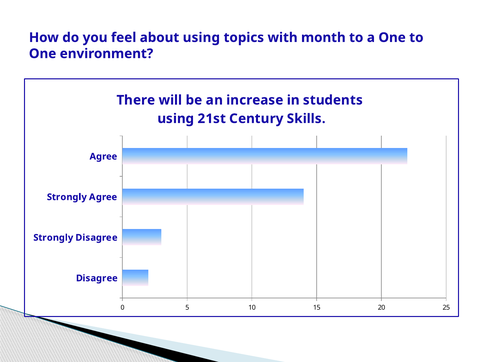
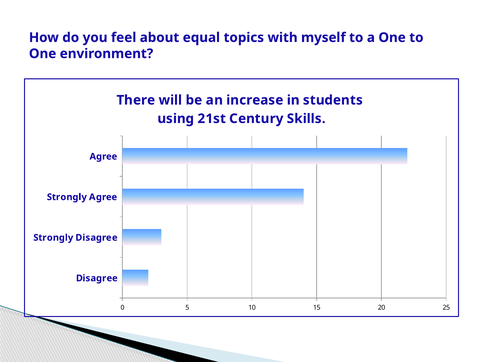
about using: using -> equal
month: month -> myself
